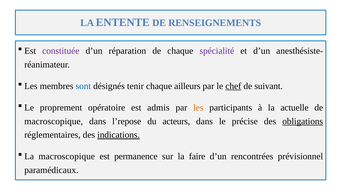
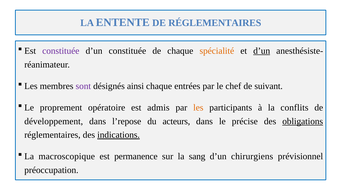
DE RENSEIGNEMENTS: RENSEIGNEMENTS -> RÉGLEMENTAIRES
d’un réparation: réparation -> constituée
spécialité colour: purple -> orange
d’un at (262, 51) underline: none -> present
sont colour: blue -> purple
tenir: tenir -> ainsi
ailleurs: ailleurs -> entrées
chef underline: present -> none
actuelle: actuelle -> conflits
macroscopique at (54, 121): macroscopique -> développement
faire: faire -> sang
rencontrées: rencontrées -> chirurgiens
paramédicaux: paramédicaux -> préoccupation
